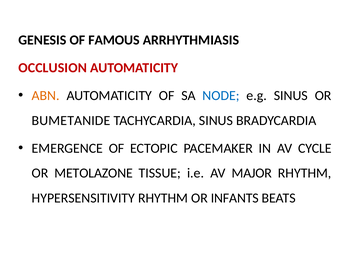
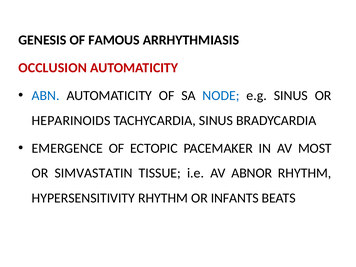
ABN colour: orange -> blue
BUMETANIDE: BUMETANIDE -> HEPARINOIDS
CYCLE: CYCLE -> MOST
METOLAZONE: METOLAZONE -> SIMVASTATIN
MAJOR: MAJOR -> ABNOR
